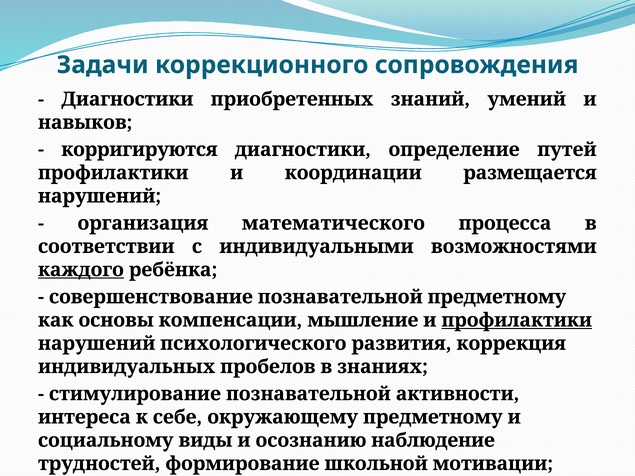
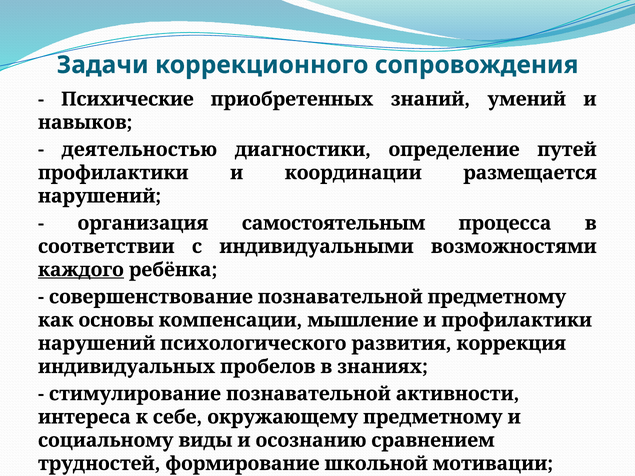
Диагностики at (127, 99): Диагностики -> Психические
корригируются: корригируются -> деятельностью
математического: математического -> самостоятельным
профилактики at (517, 320) underline: present -> none
наблюдение: наблюдение -> сравнением
